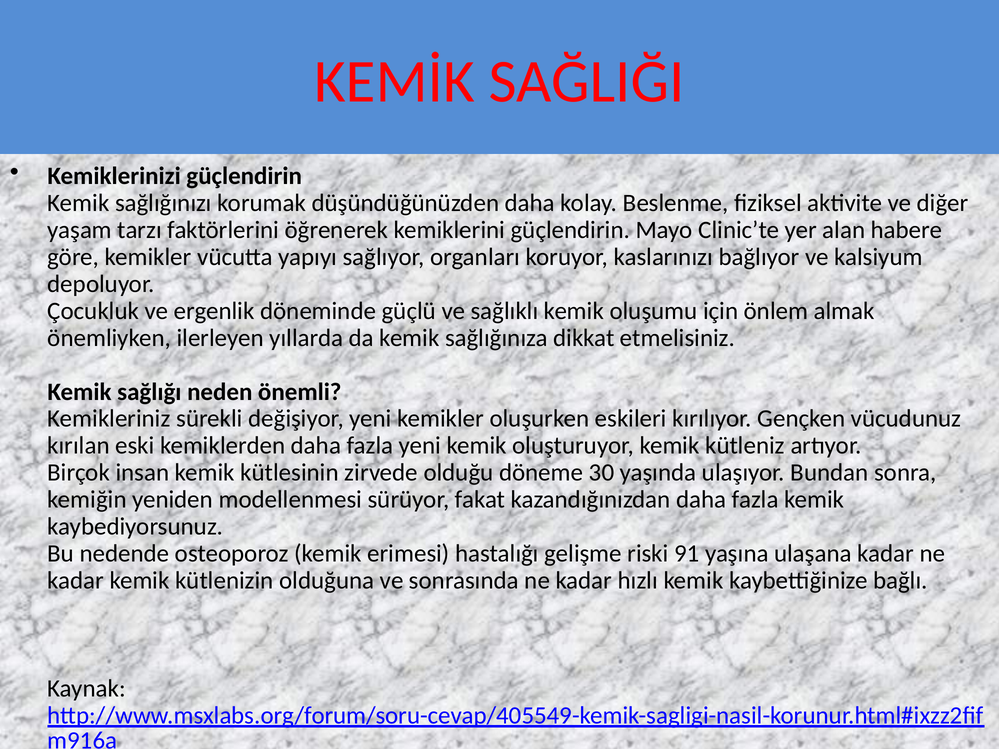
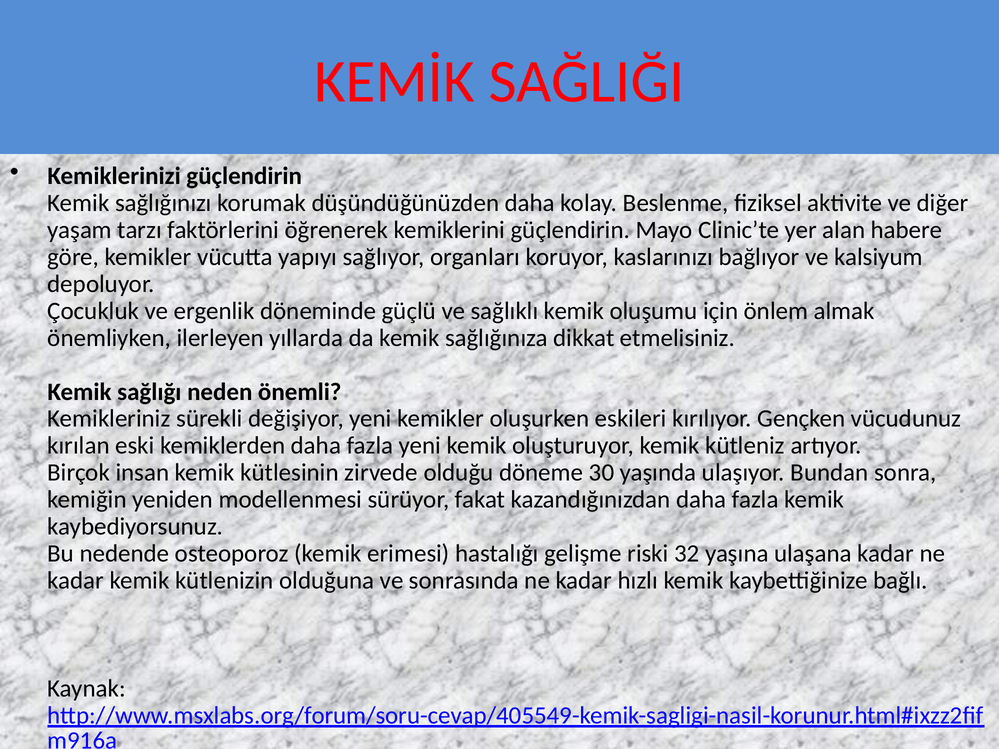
91: 91 -> 32
